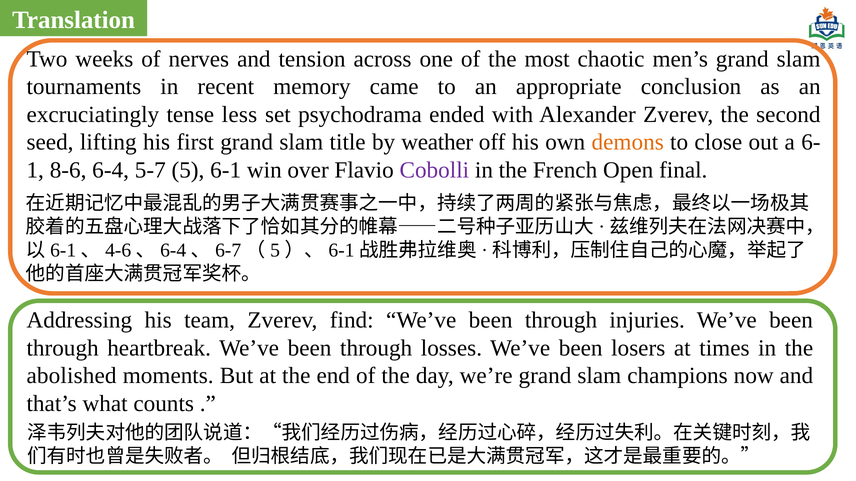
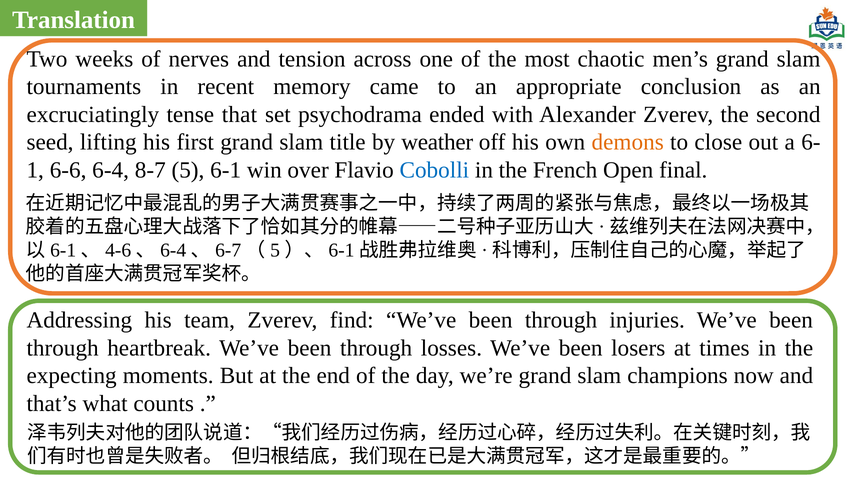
less: less -> that
8-6: 8-6 -> 6-6
5-7: 5-7 -> 8-7
Cobolli colour: purple -> blue
abolished: abolished -> expecting
